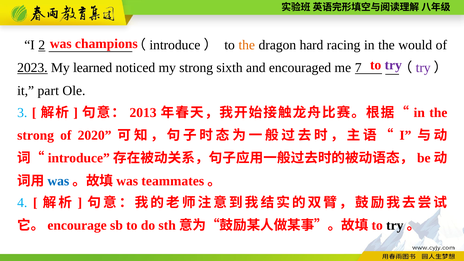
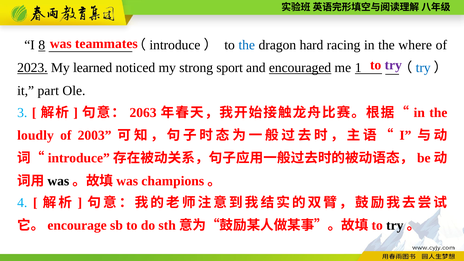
champions: champions -> teammates
2: 2 -> 8
the at (247, 45) colour: orange -> blue
would: would -> where
sixth: sixth -> sport
encouraged underline: none -> present
7: 7 -> 1
try at (423, 68) colour: purple -> blue
2013: 2013 -> 2063
strong at (36, 135): strong -> loudly
2020: 2020 -> 2003
was at (58, 181) colour: blue -> black
teammates: teammates -> champions
